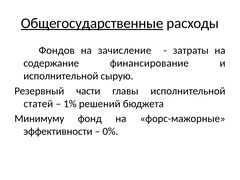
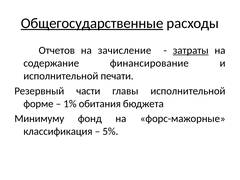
Фондов: Фондов -> Отчетов
затраты underline: none -> present
сырую: сырую -> печати
статей: статей -> форме
решений: решений -> обитания
эффективности: эффективности -> классификация
0%: 0% -> 5%
